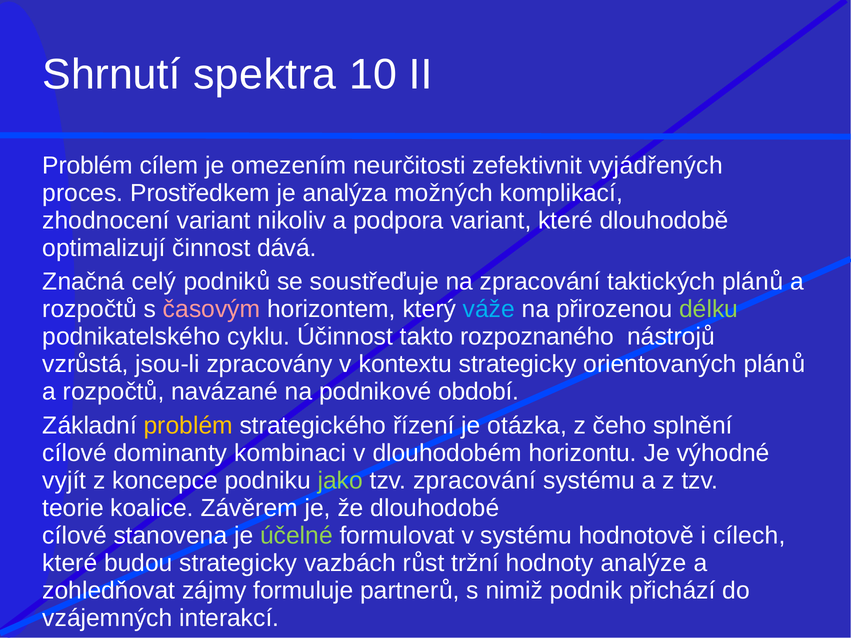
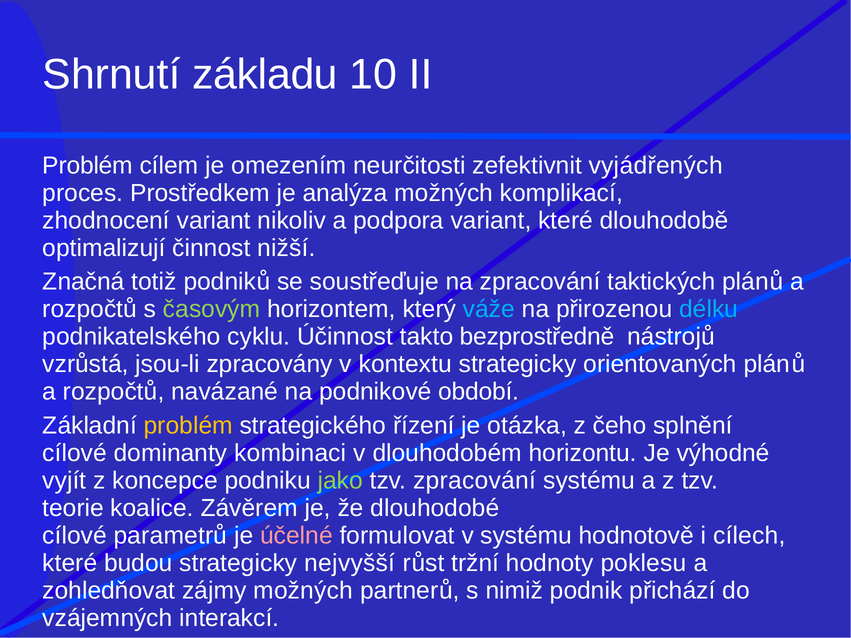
spektra: spektra -> základu
dává: dává -> nižší
celý: celý -> totiž
časovým colour: pink -> light green
délku colour: light green -> light blue
rozpoznaného: rozpoznaného -> bezprostředně
stanovena: stanovena -> parametrů
účelné colour: light green -> pink
vazbách: vazbách -> nejvyšší
analýze: analýze -> poklesu
zájmy formuluje: formuluje -> možných
